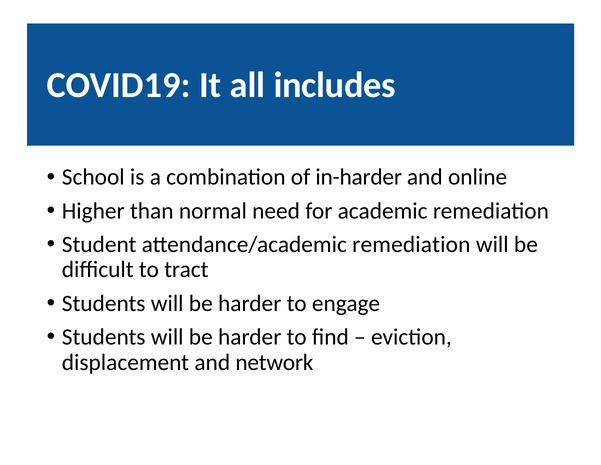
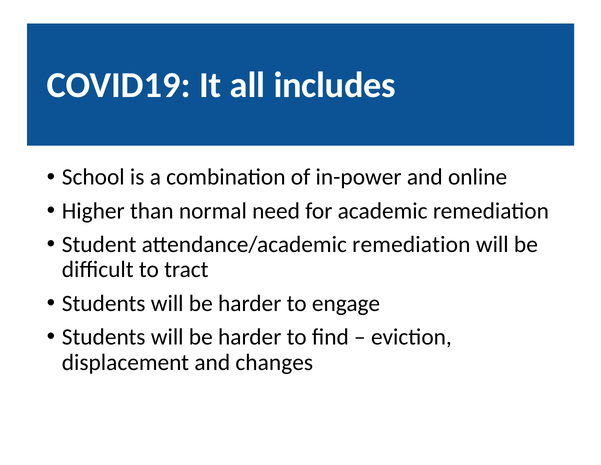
in-harder: in-harder -> in-power
network: network -> changes
